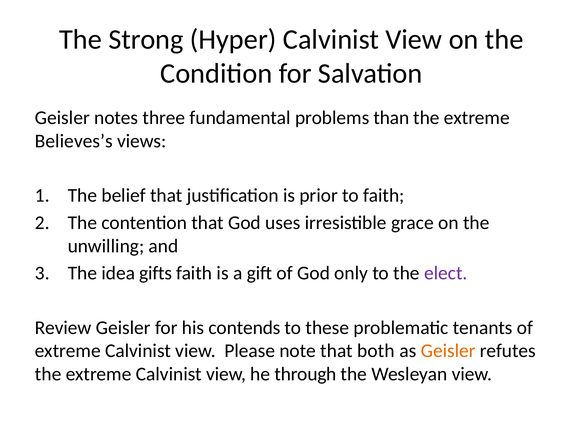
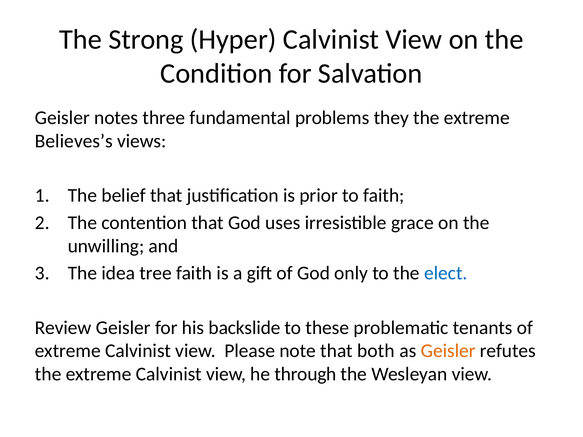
than: than -> they
gifts: gifts -> tree
elect colour: purple -> blue
contends: contends -> backslide
